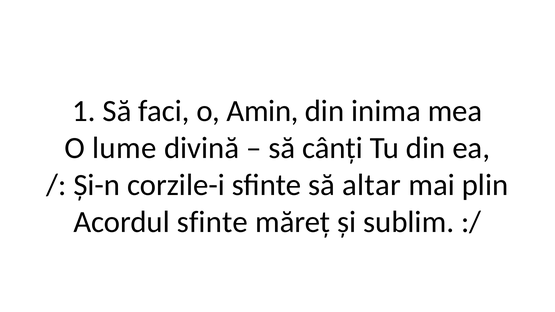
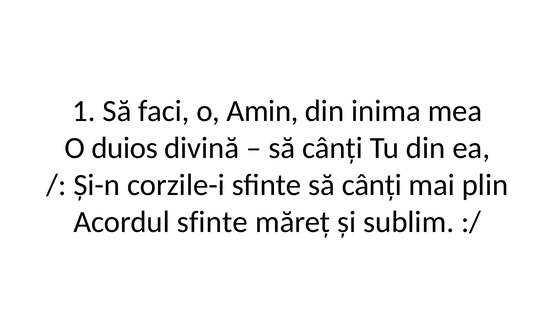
lume: lume -> duios
sfinte să altar: altar -> cânți
